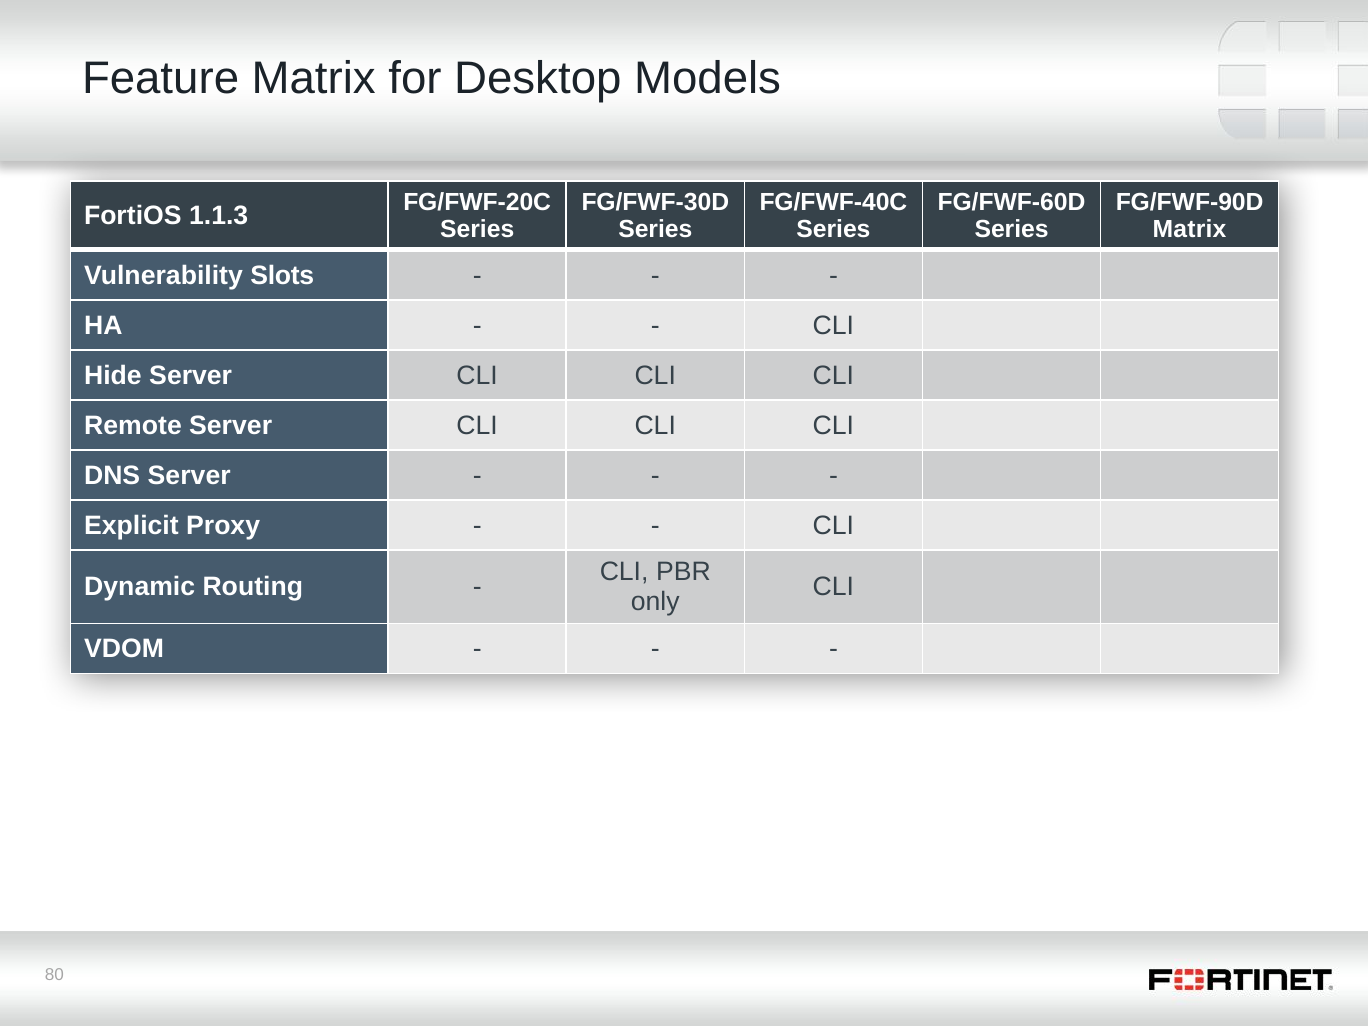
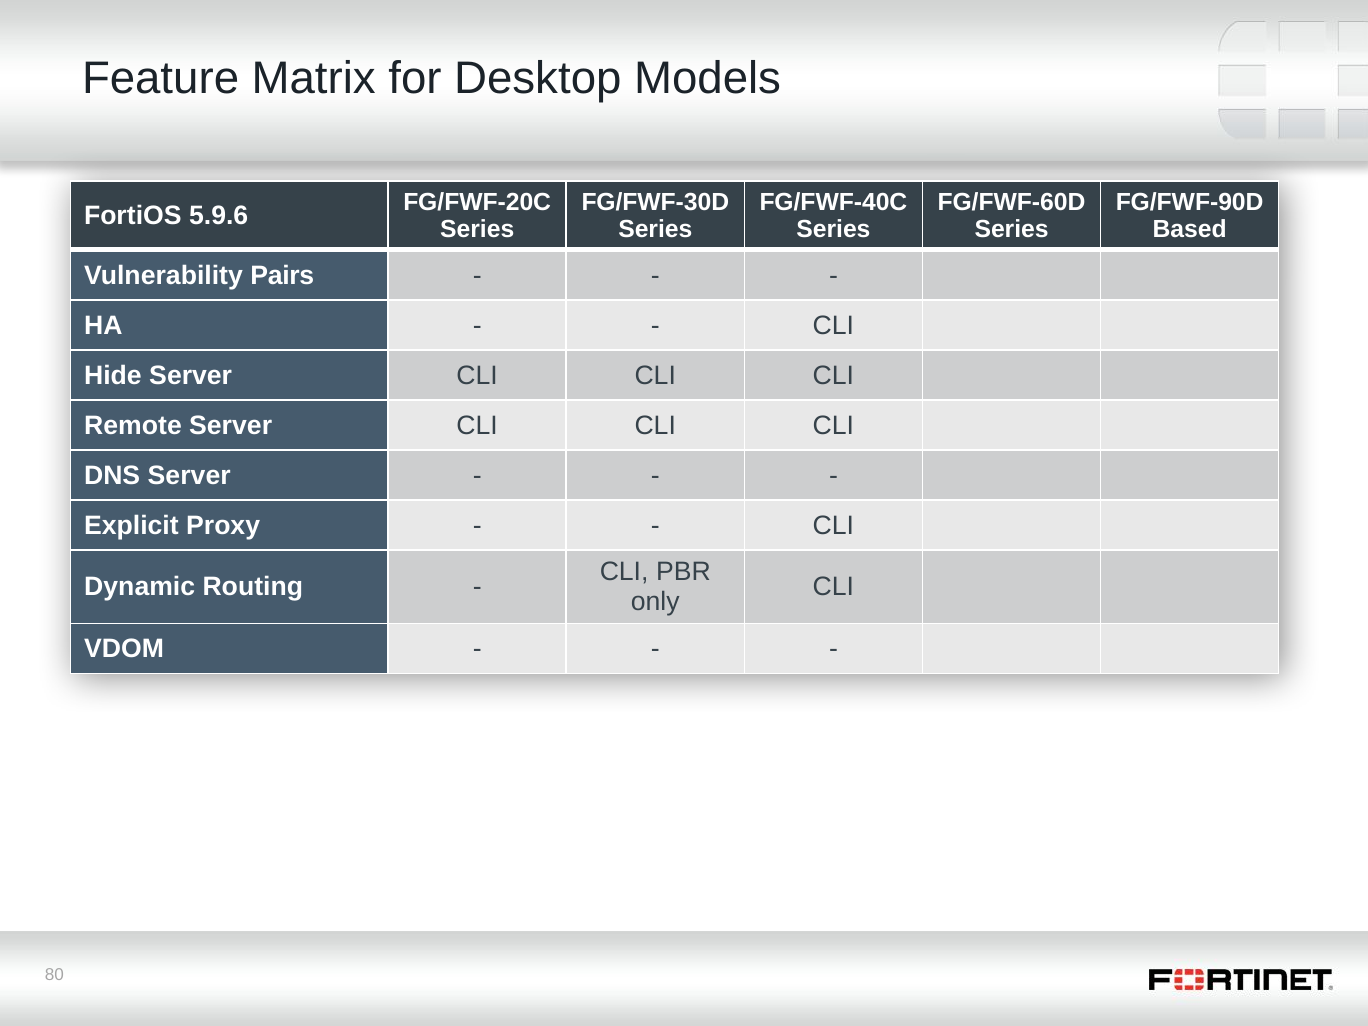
1.1.3: 1.1.3 -> 5.9.6
Matrix at (1190, 230): Matrix -> Based
Slots: Slots -> Pairs
